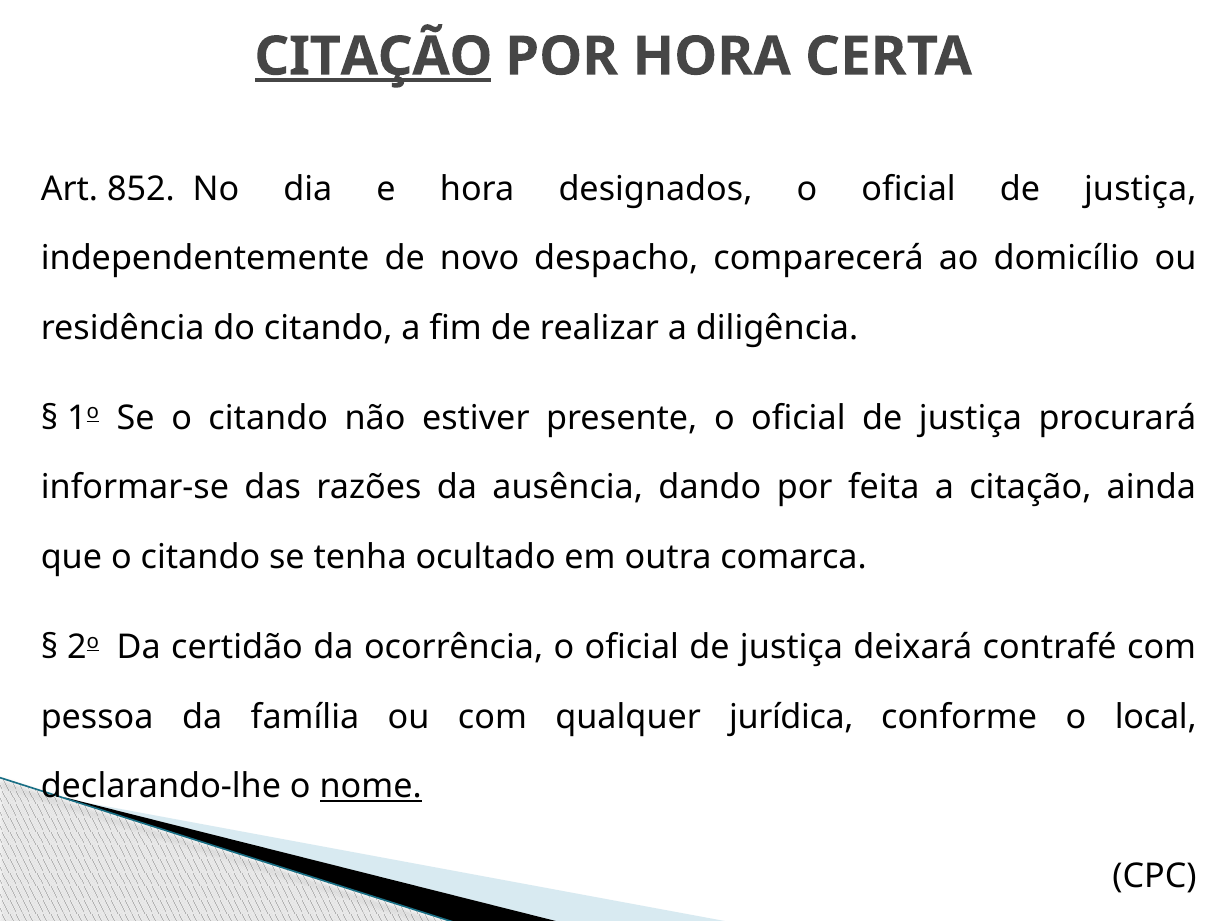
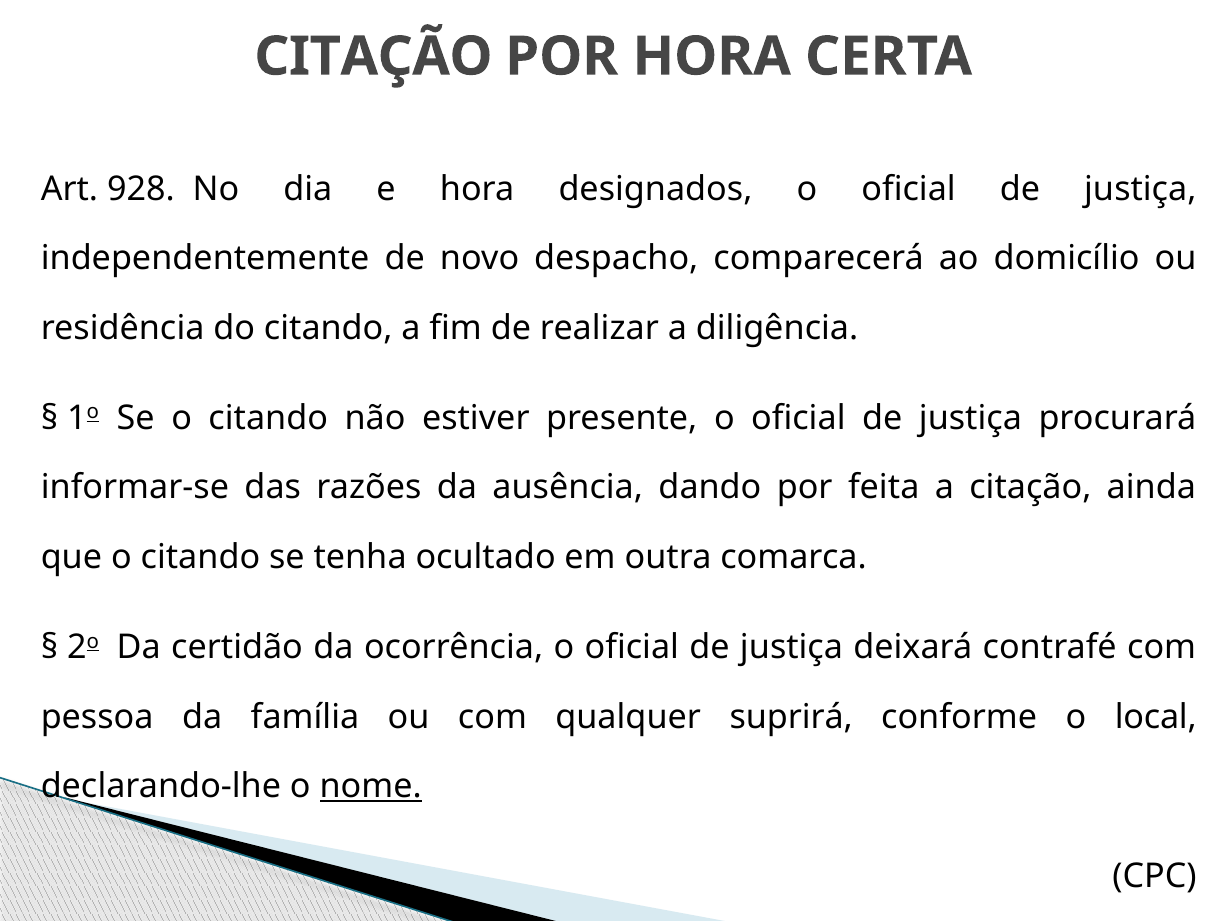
CITAÇÃO at (373, 57) underline: present -> none
852: 852 -> 928
jurídica: jurídica -> suprirá
